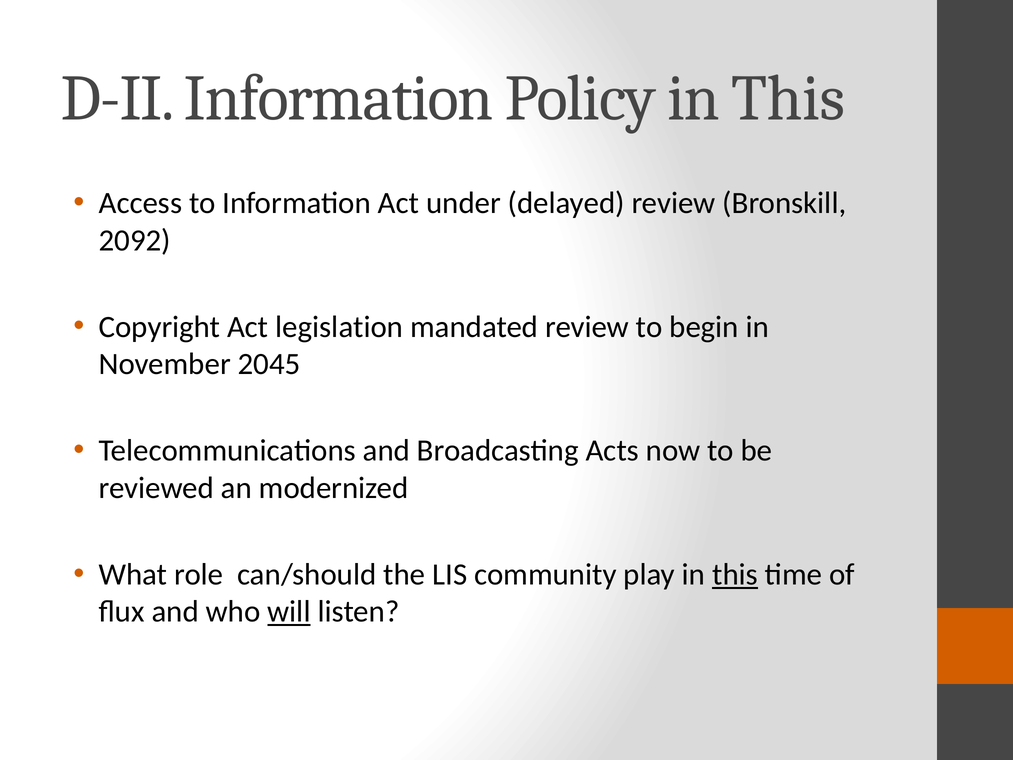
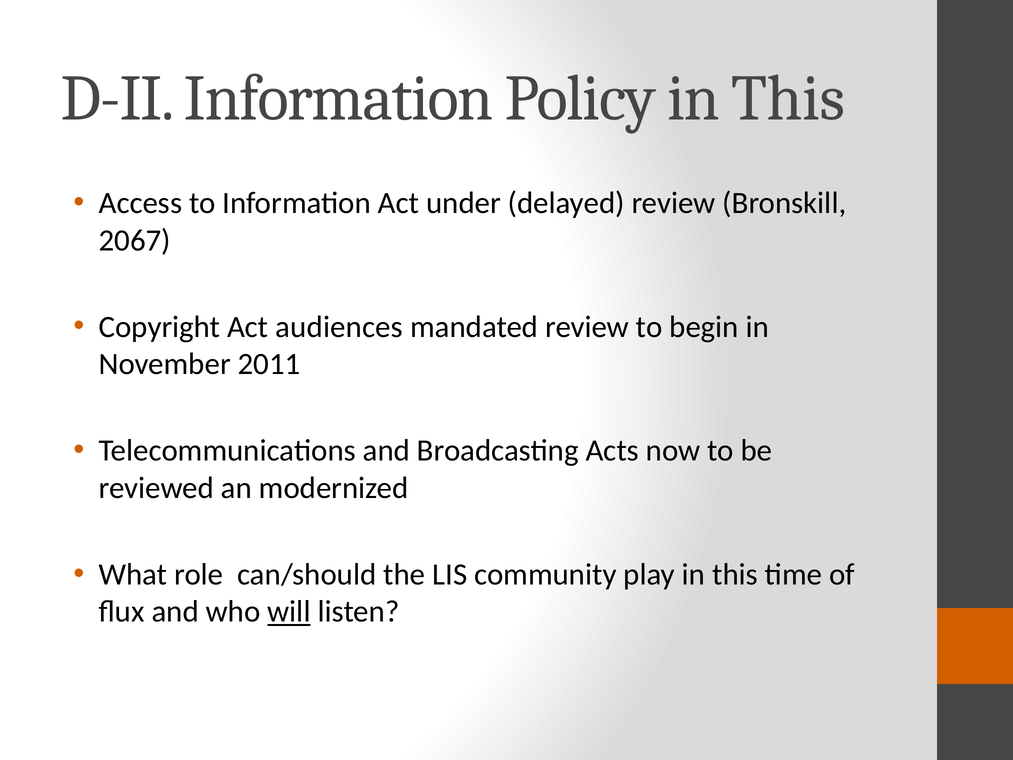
2092: 2092 -> 2067
legislation: legislation -> audiences
2045: 2045 -> 2011
this at (735, 574) underline: present -> none
